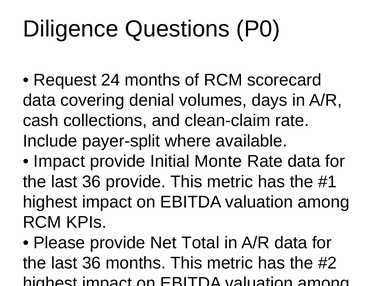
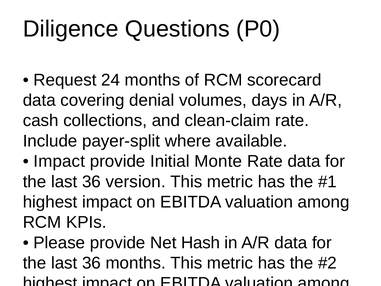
36 provide: provide -> version
Total: Total -> Hash
